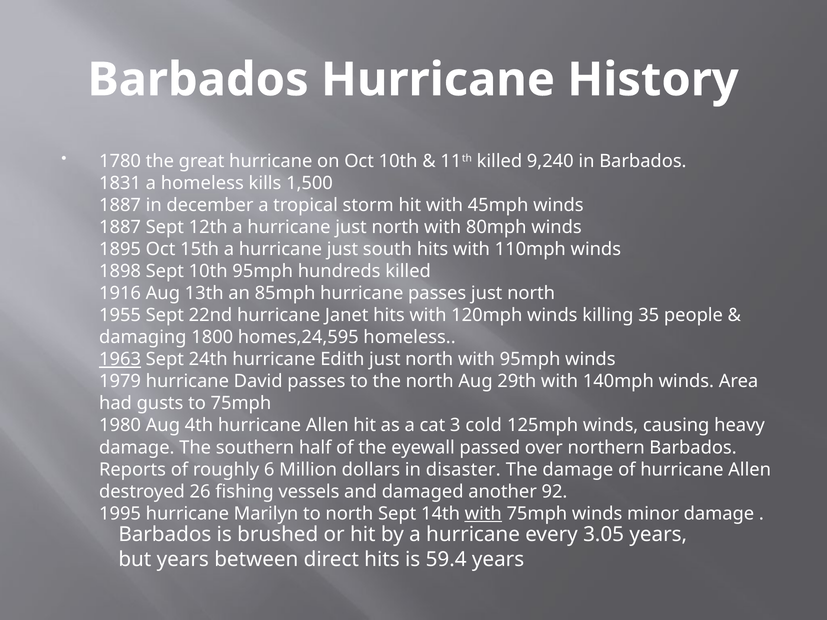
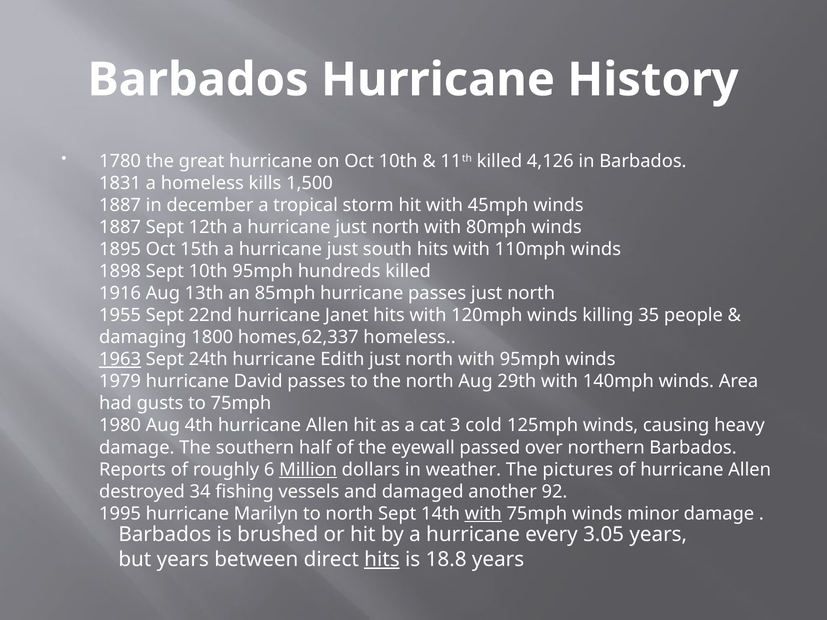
9,240: 9,240 -> 4,126
homes,24,595: homes,24,595 -> homes,62,337
Million underline: none -> present
disaster: disaster -> weather
The damage: damage -> pictures
26: 26 -> 34
hits at (382, 560) underline: none -> present
59.4: 59.4 -> 18.8
